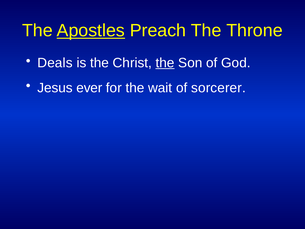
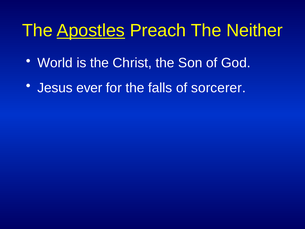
Throne: Throne -> Neither
Deals: Deals -> World
the at (165, 63) underline: present -> none
wait: wait -> falls
